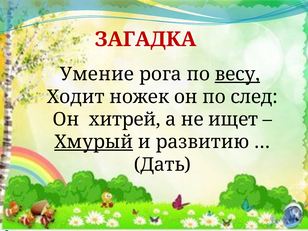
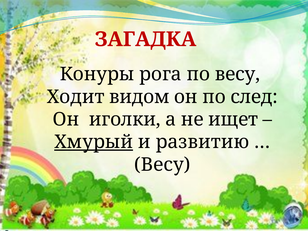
Умение: Умение -> Конуры
весу at (237, 74) underline: present -> none
ножек: ножек -> видом
хитрей: хитрей -> иголки
Дать at (162, 165): Дать -> Весу
